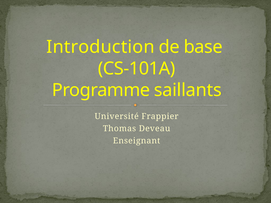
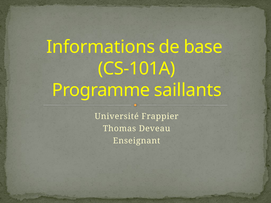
Introduction: Introduction -> Informations
